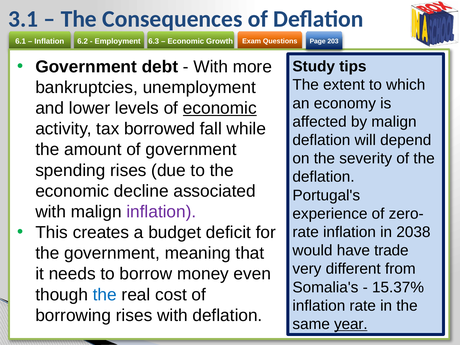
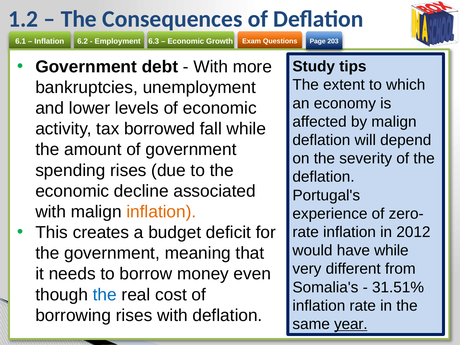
3.1: 3.1 -> 1.2
economic at (220, 108) underline: present -> none
inflation at (161, 212) colour: purple -> orange
2038: 2038 -> 2012
have trade: trade -> while
15.37%: 15.37% -> 31.51%
